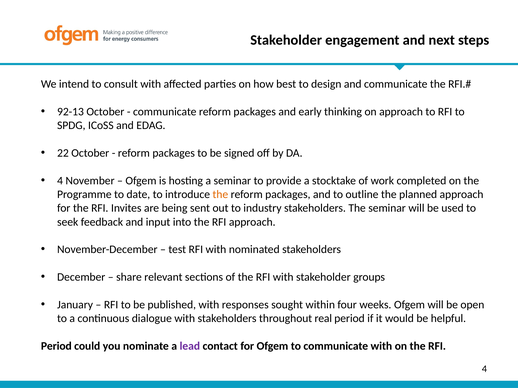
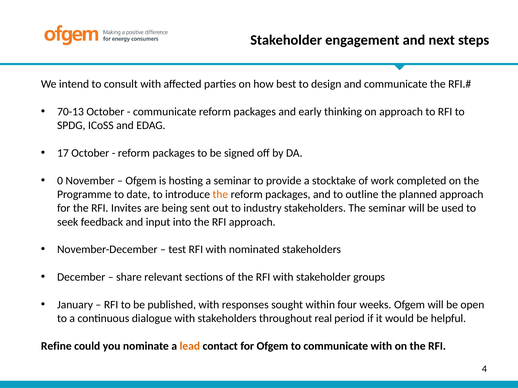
92-13: 92-13 -> 70-13
22: 22 -> 17
4 at (60, 181): 4 -> 0
Period at (56, 347): Period -> Refine
lead colour: purple -> orange
